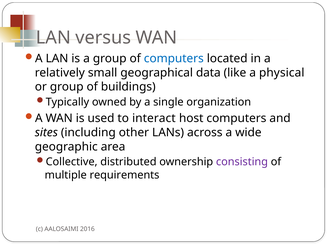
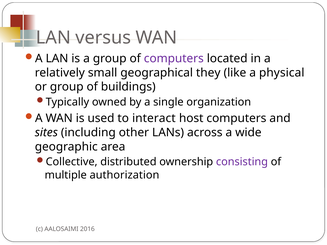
computers at (174, 59) colour: blue -> purple
data: data -> they
requirements: requirements -> authorization
